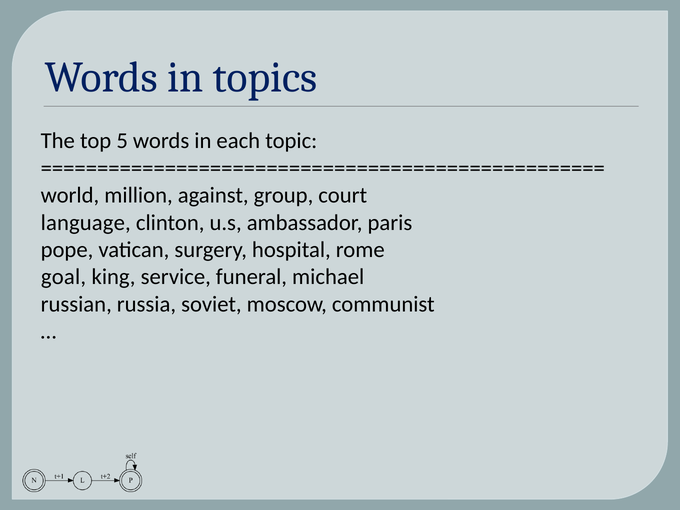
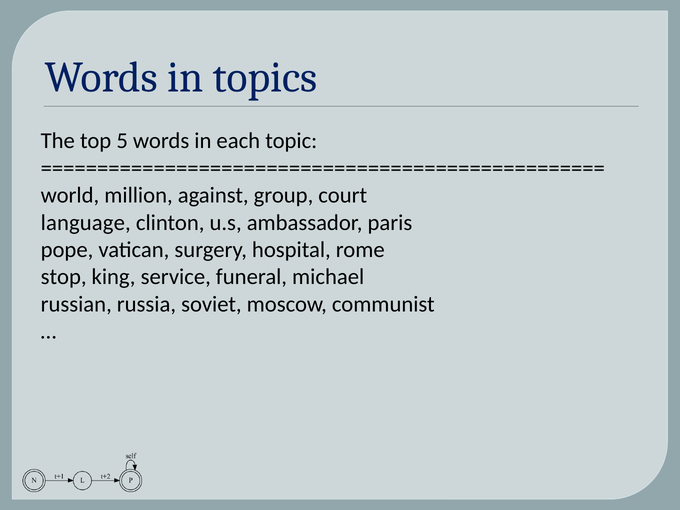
goal: goal -> stop
